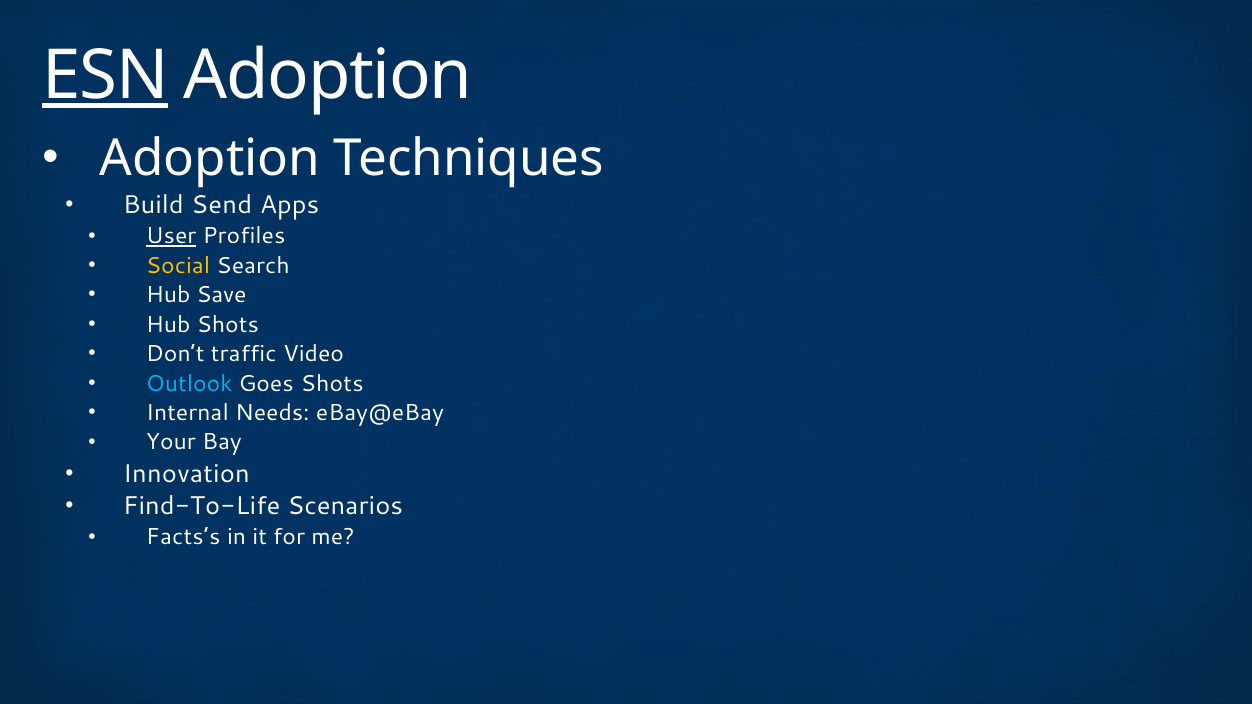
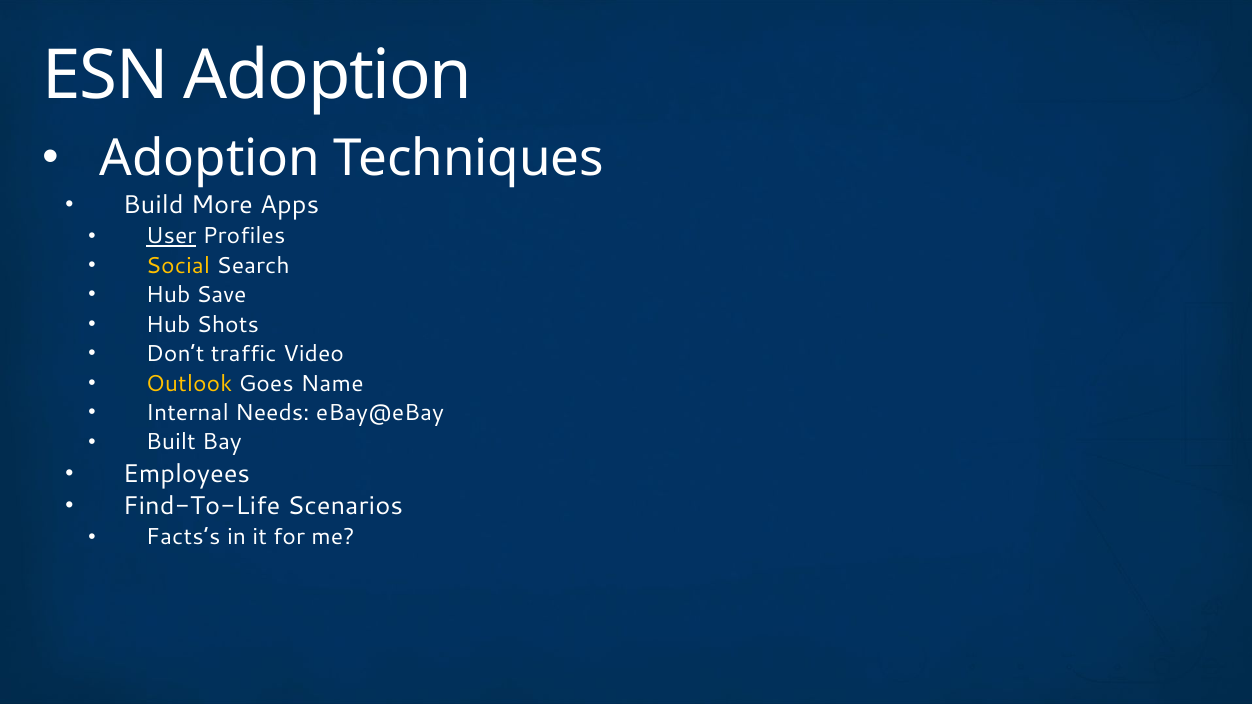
ESN underline: present -> none
Send: Send -> More
Outlook colour: light blue -> yellow
Goes Shots: Shots -> Name
Your: Your -> Built
Innovation: Innovation -> Employees
